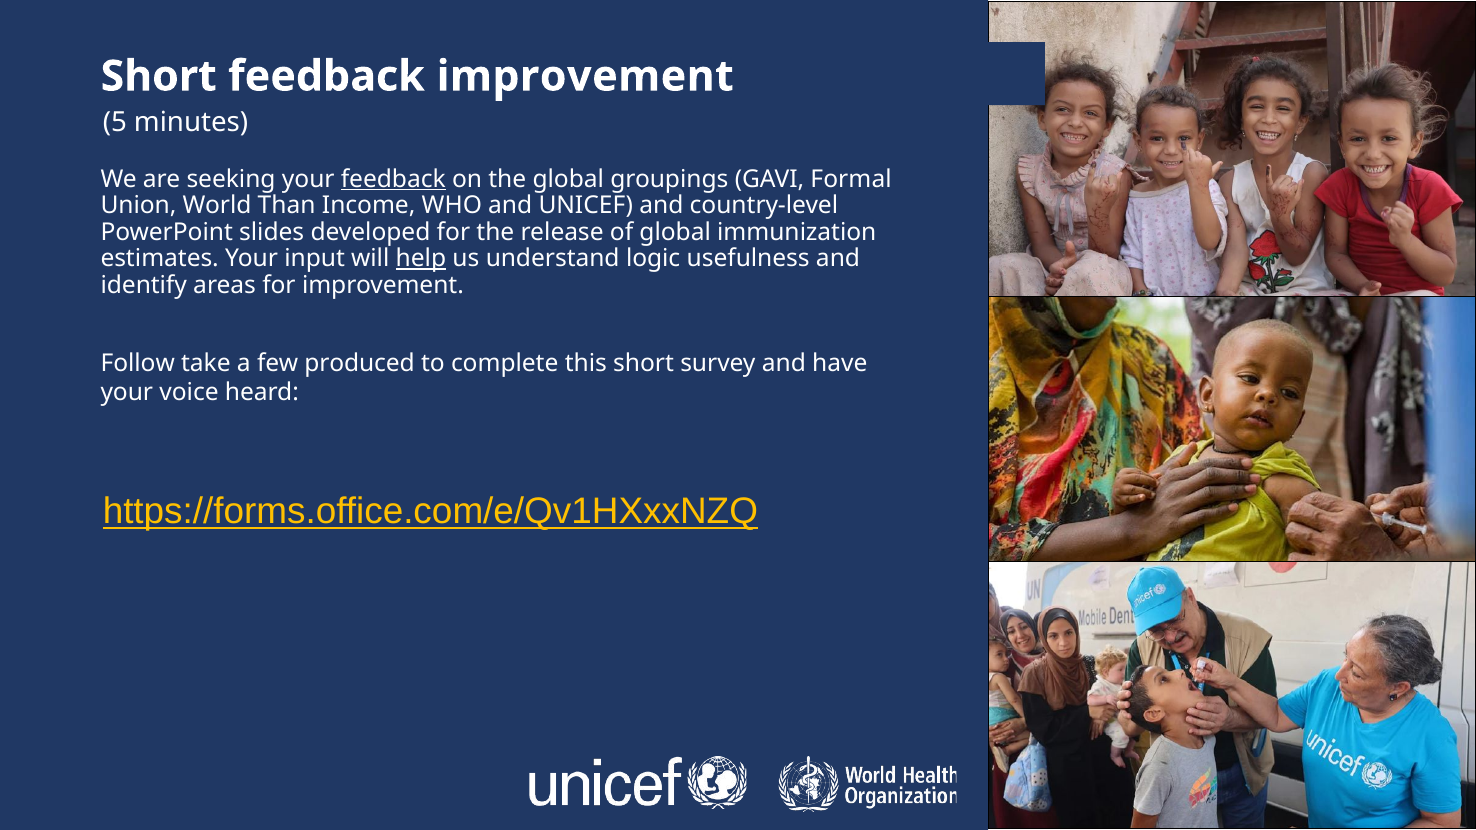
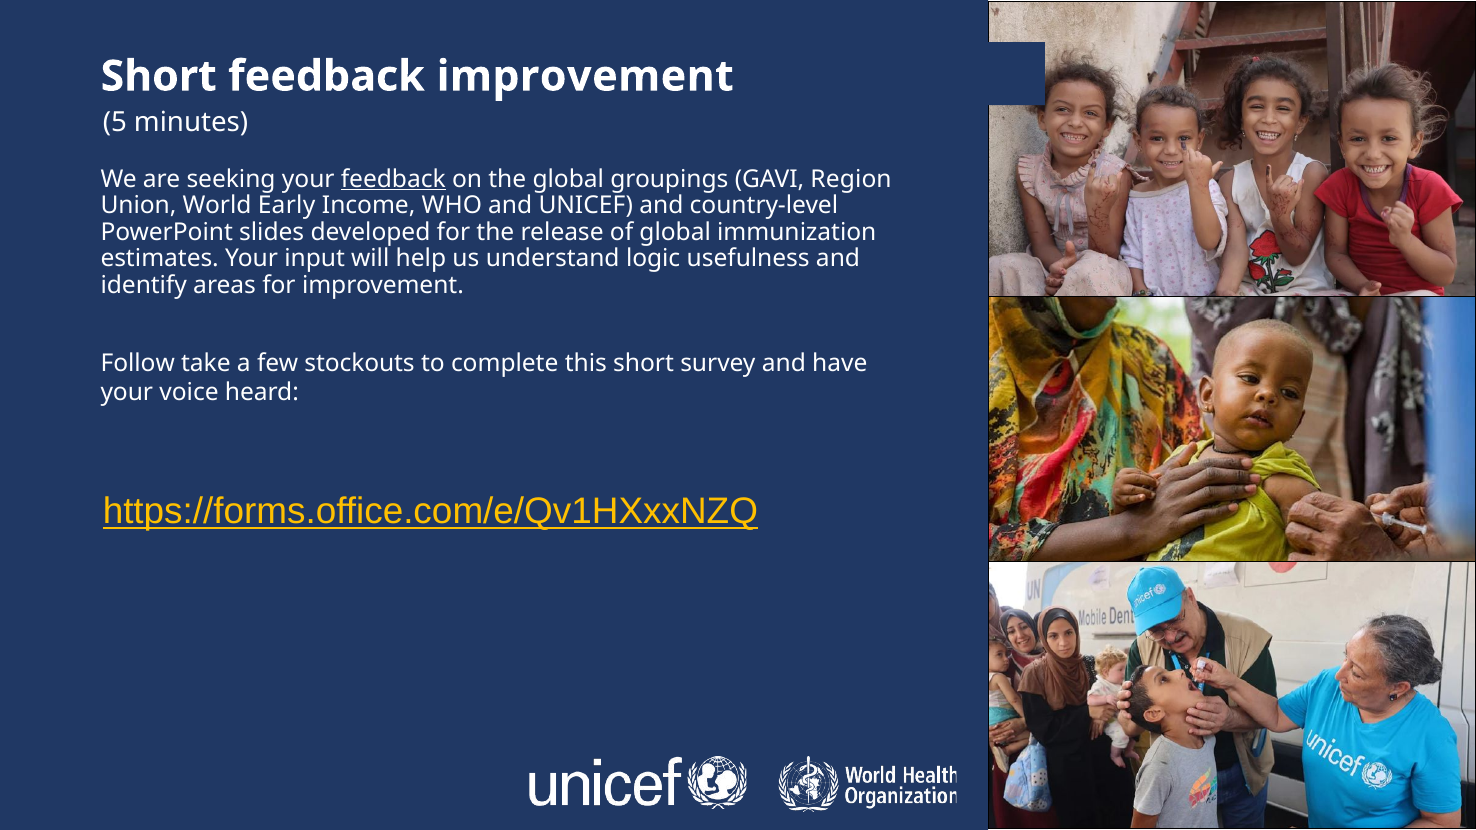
Formal: Formal -> Region
Than: Than -> Early
help underline: present -> none
produced: produced -> stockouts
